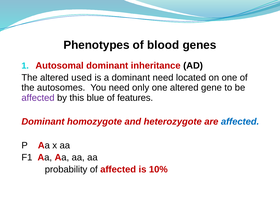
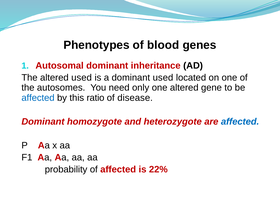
dominant need: need -> used
affected at (38, 98) colour: purple -> blue
blue: blue -> ratio
features: features -> disease
10%: 10% -> 22%
